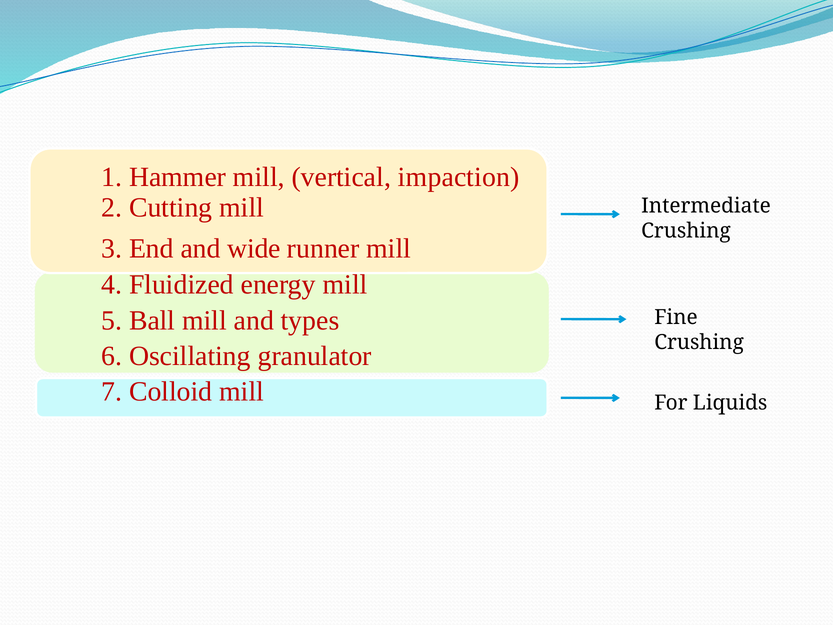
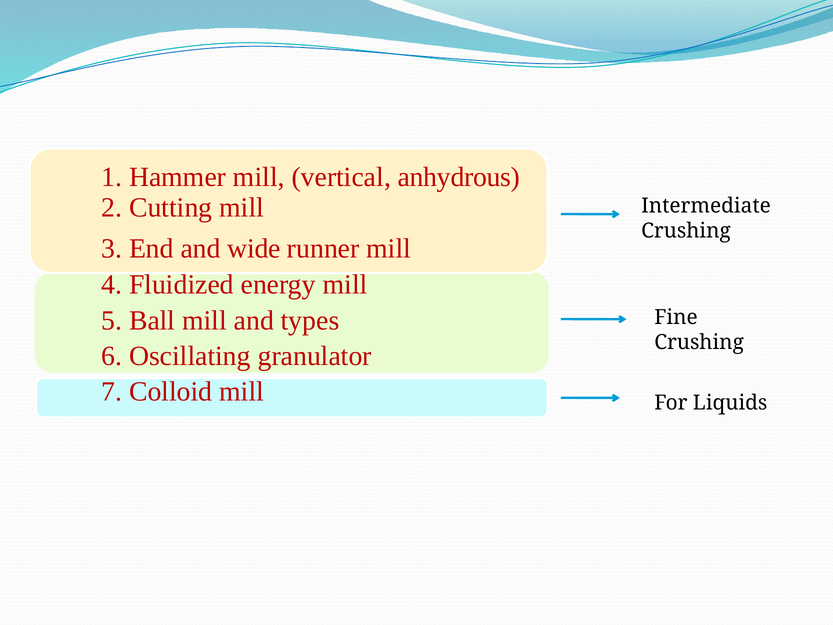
impaction: impaction -> anhydrous
